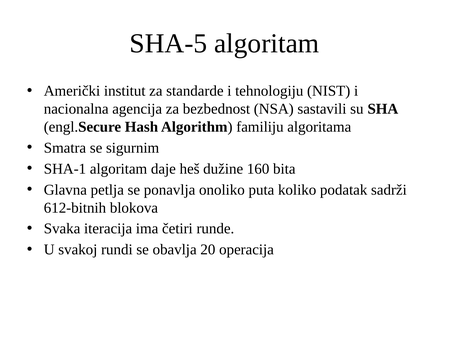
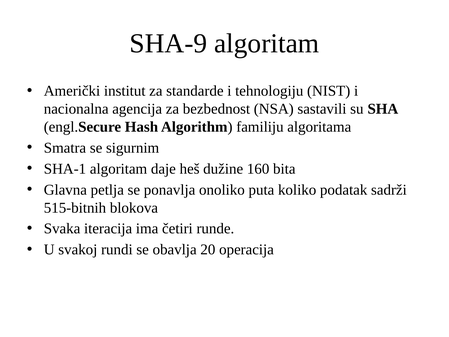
SHA-5: SHA-5 -> SHA-9
612-bitnih: 612-bitnih -> 515-bitnih
